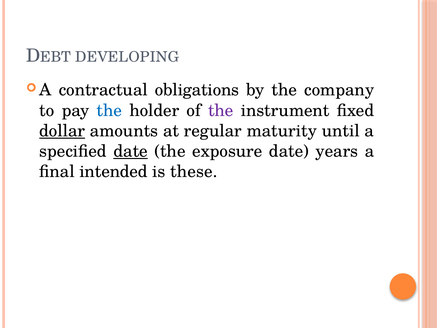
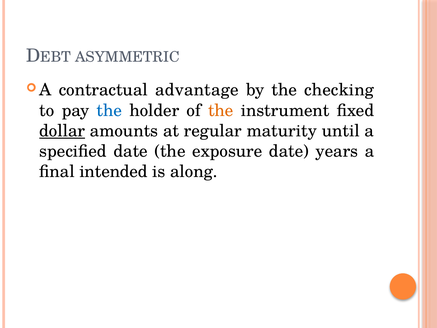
DEVELOPING: DEVELOPING -> ASYMMETRIC
obligations: obligations -> advantage
company: company -> checking
the at (221, 110) colour: purple -> orange
date at (131, 151) underline: present -> none
these: these -> along
